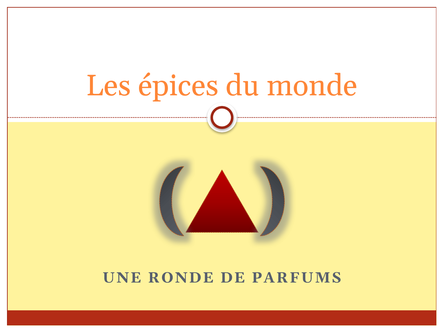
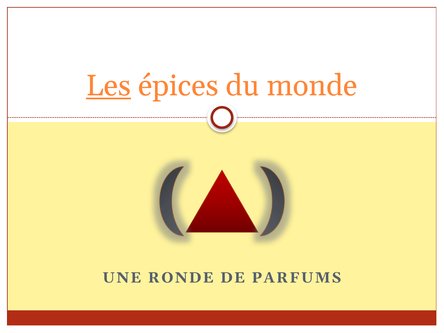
Les underline: none -> present
